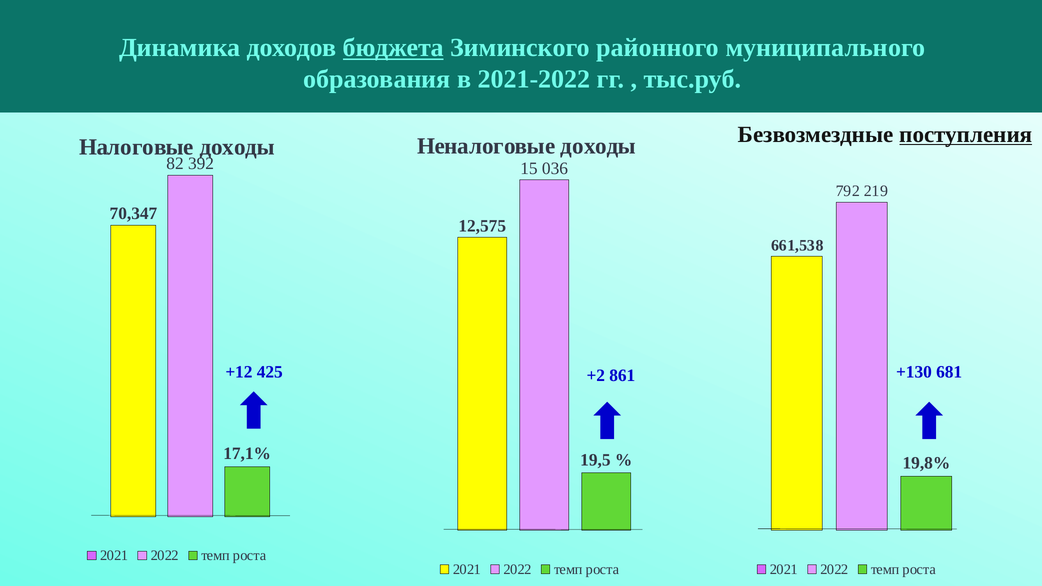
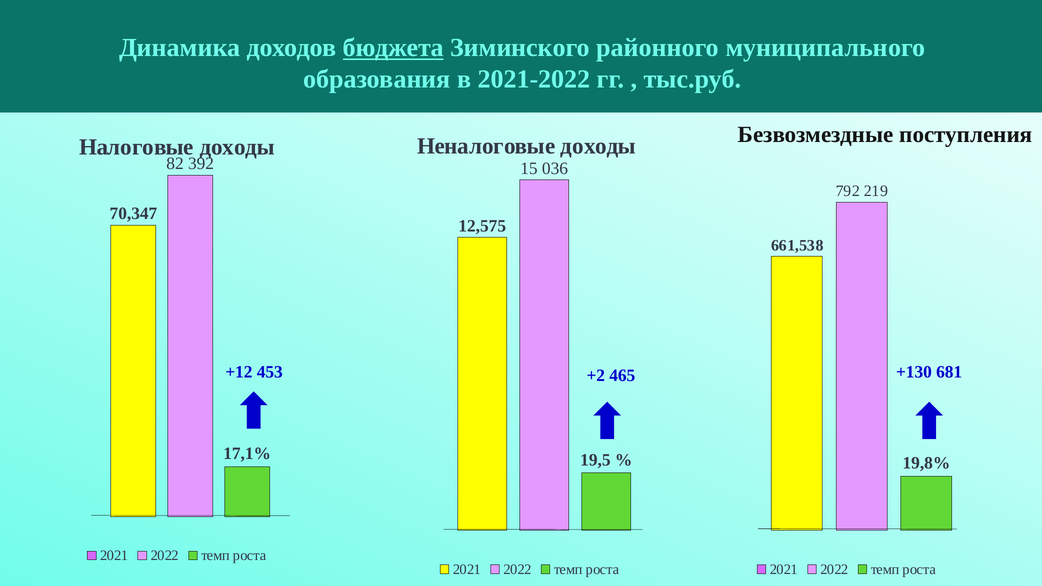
поступления underline: present -> none
425: 425 -> 453
861: 861 -> 465
